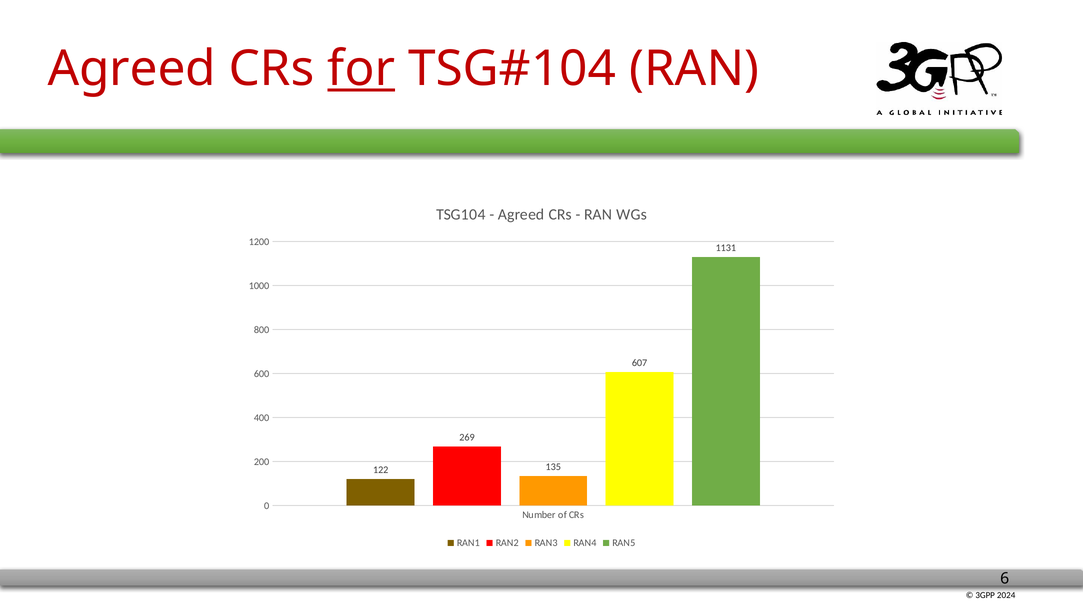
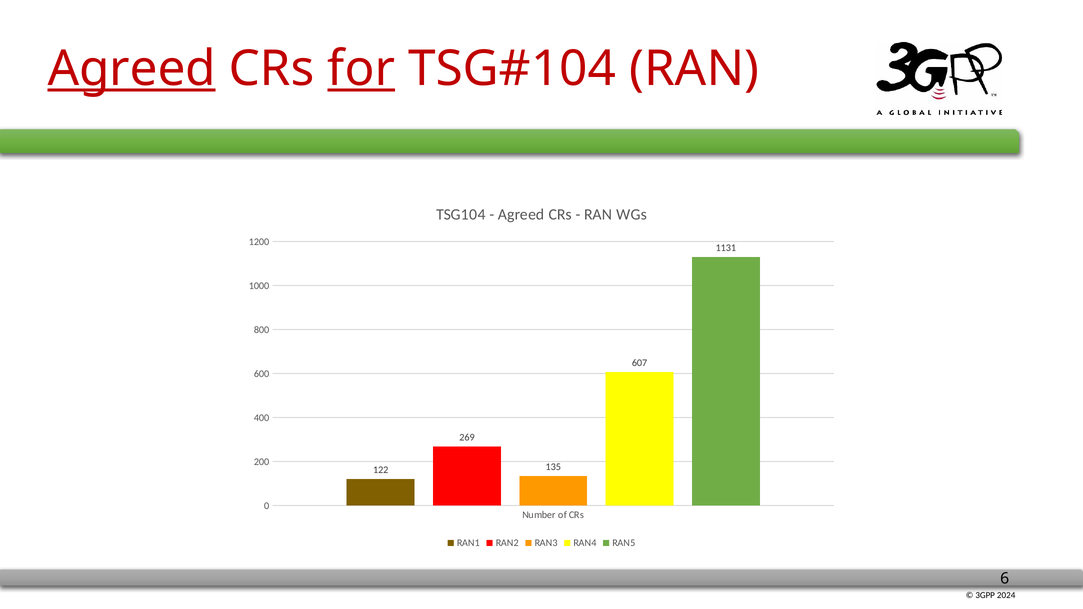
Agreed at (132, 69) underline: none -> present
